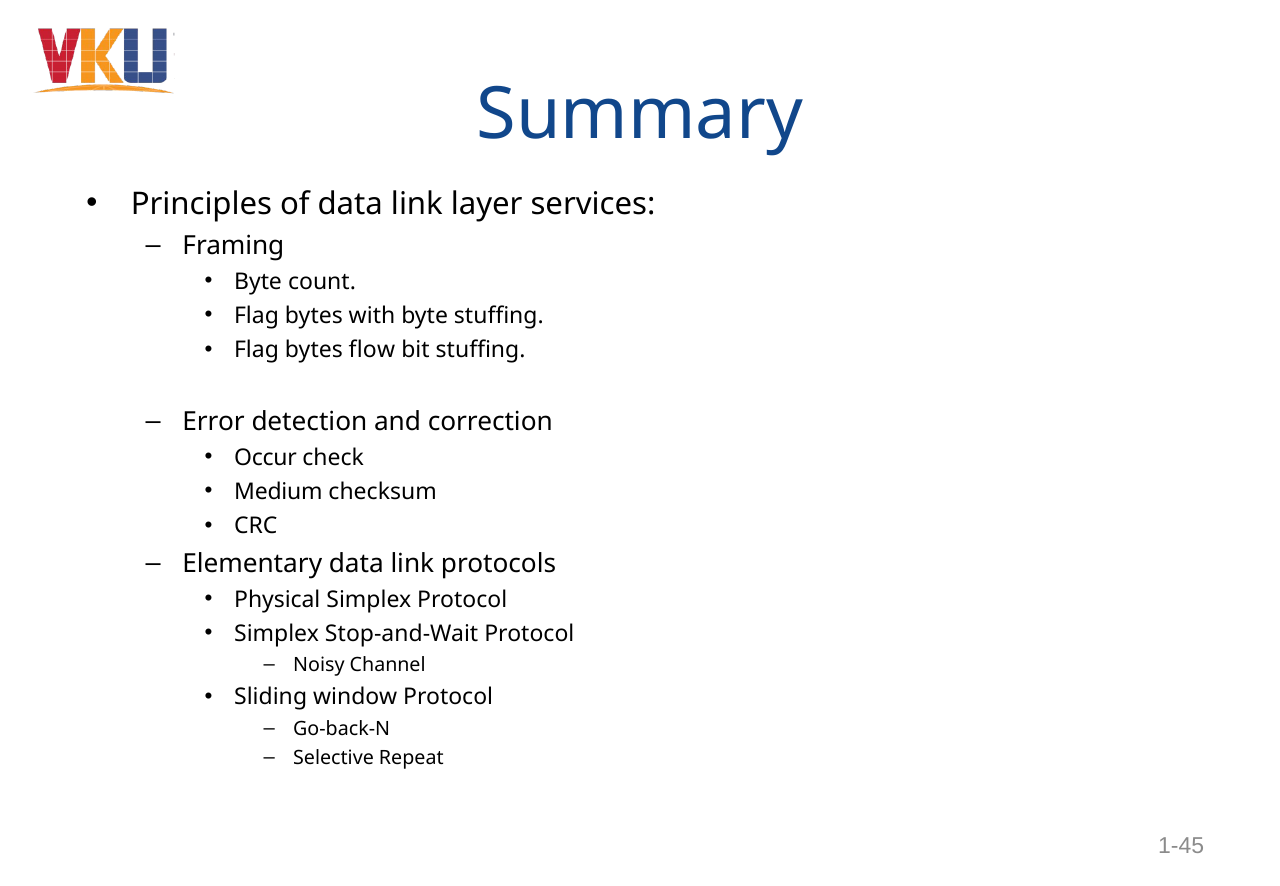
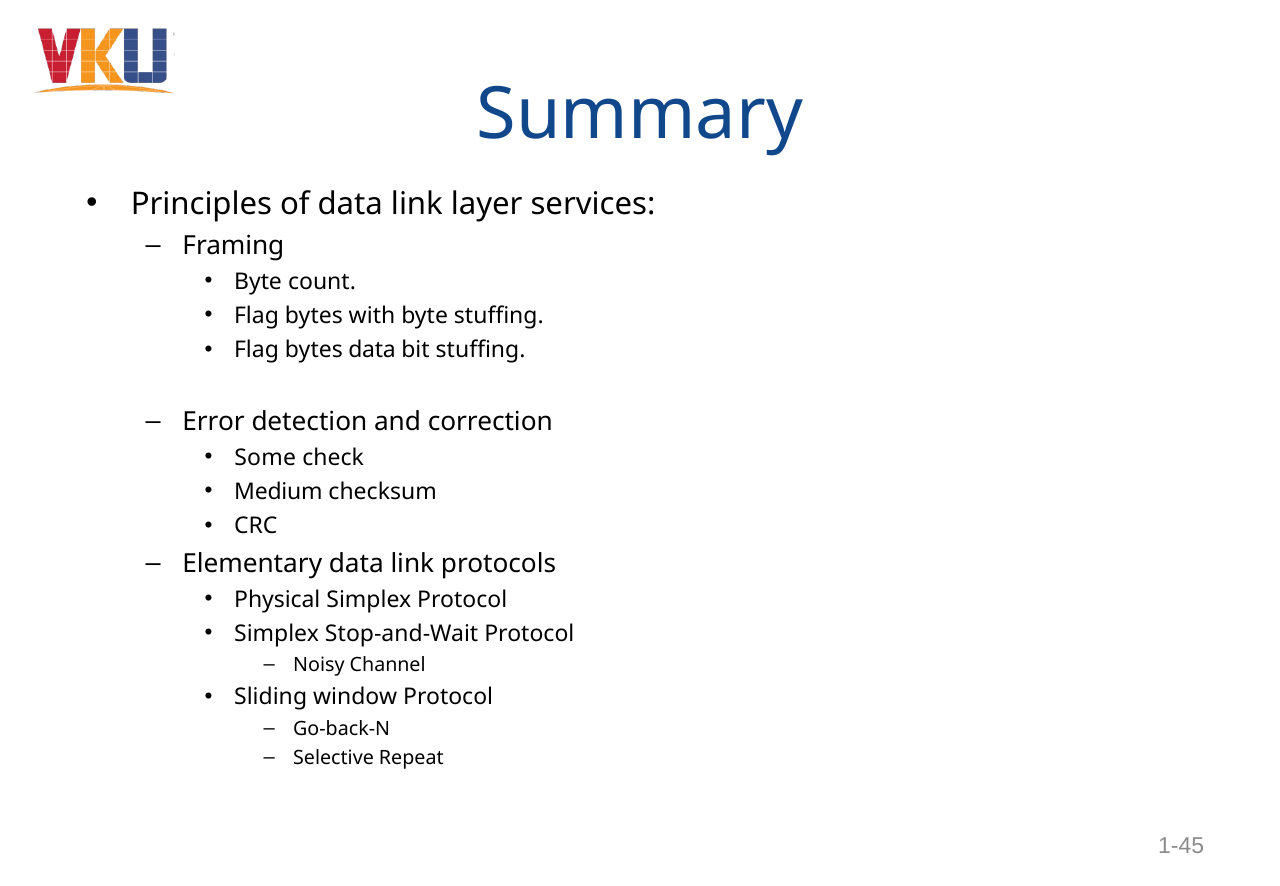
bytes flow: flow -> data
Occur: Occur -> Some
